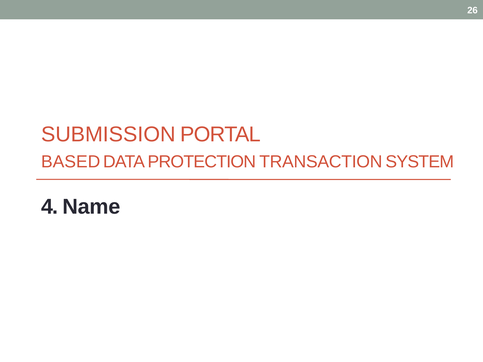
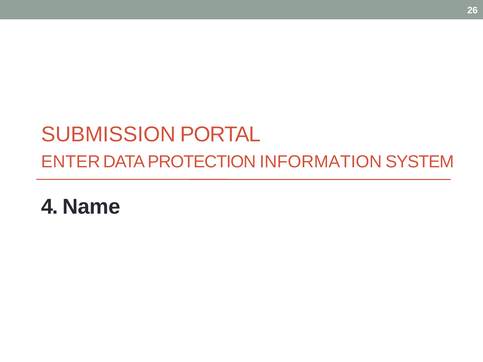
BASED: BASED -> ENTER
TRANSACTION: TRANSACTION -> INFORMATION
